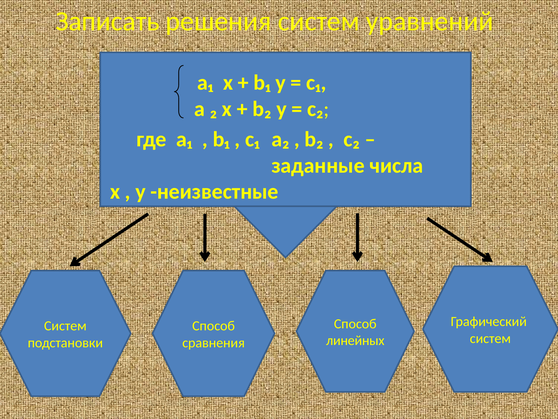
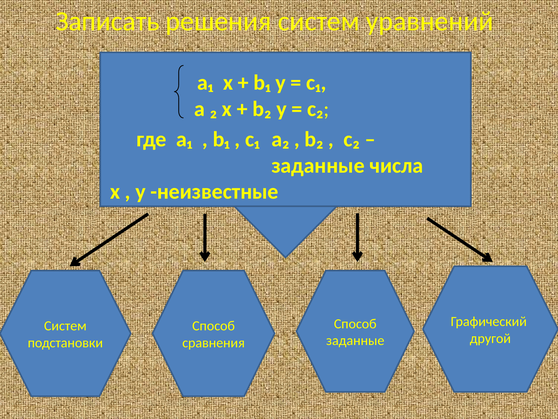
систем at (490, 338): систем -> другой
линейных at (355, 340): линейных -> заданные
